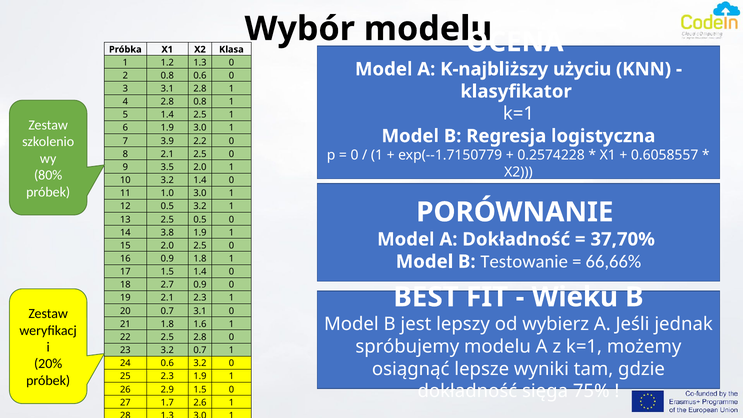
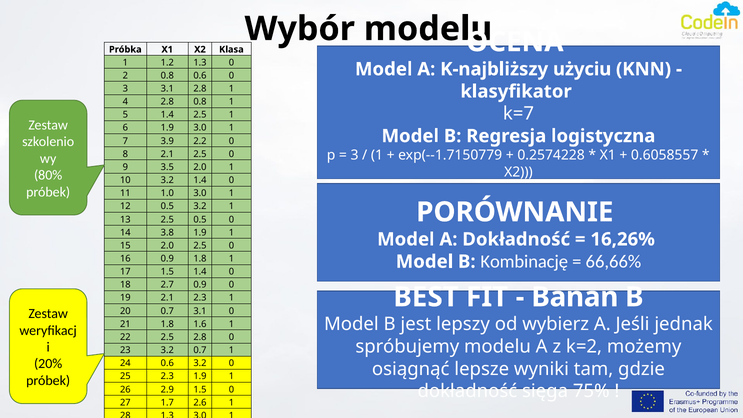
k=1 at (519, 114): k=1 -> k=7
0 at (355, 155): 0 -> 3
37,70%: 37,70% -> 16,26%
Testowanie: Testowanie -> Kombinację
Wieku: Wieku -> Banan
z k=1: k=1 -> k=2
